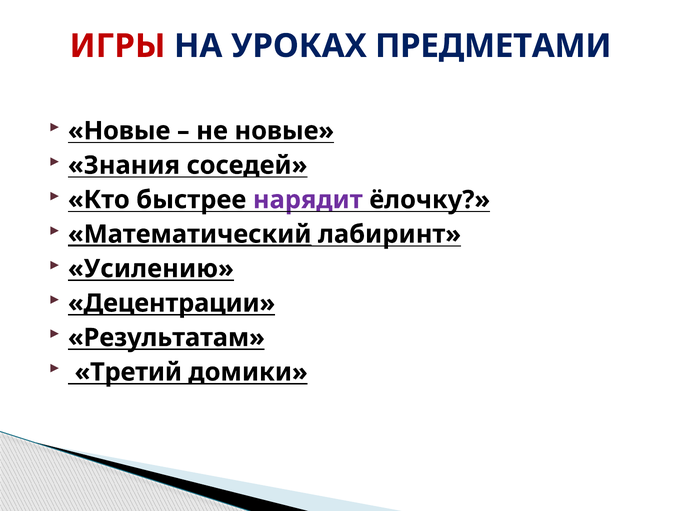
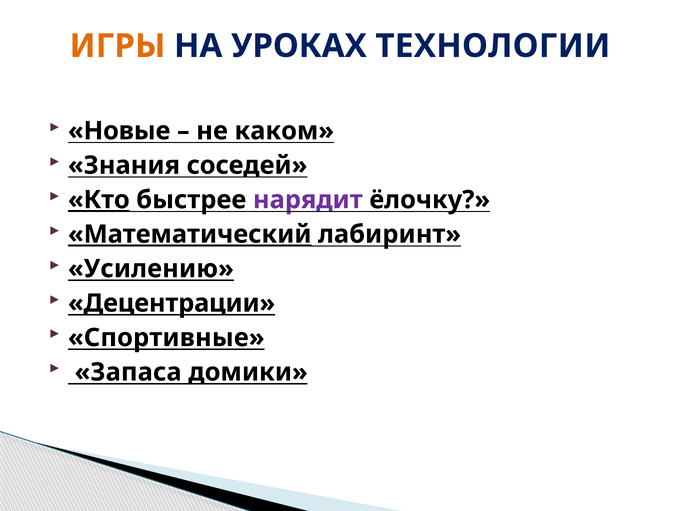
ИГРЫ colour: red -> orange
ПРЕДМЕТАМИ: ПРЕДМЕТАМИ -> ТЕХНОЛОГИИ
не новые: новые -> каком
Кто underline: none -> present
Результатам: Результатам -> Спортивные
Третий: Третий -> Запаса
